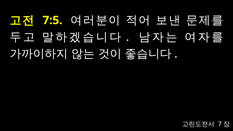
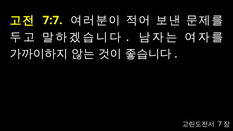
7:5: 7:5 -> 7:7
